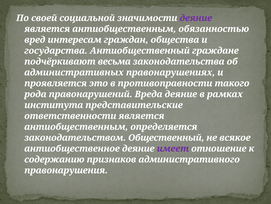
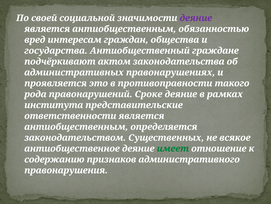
весьма: весьма -> актом
Вреда: Вреда -> Сроке
Общественный: Общественный -> Существенных
имеет colour: purple -> green
